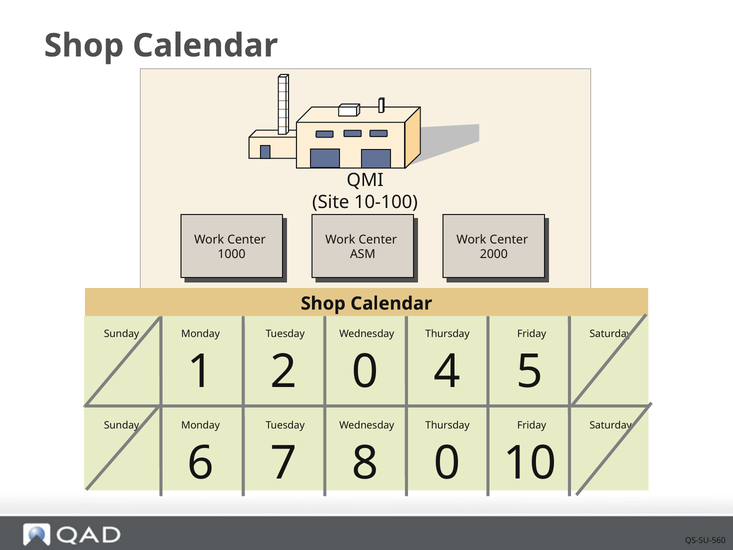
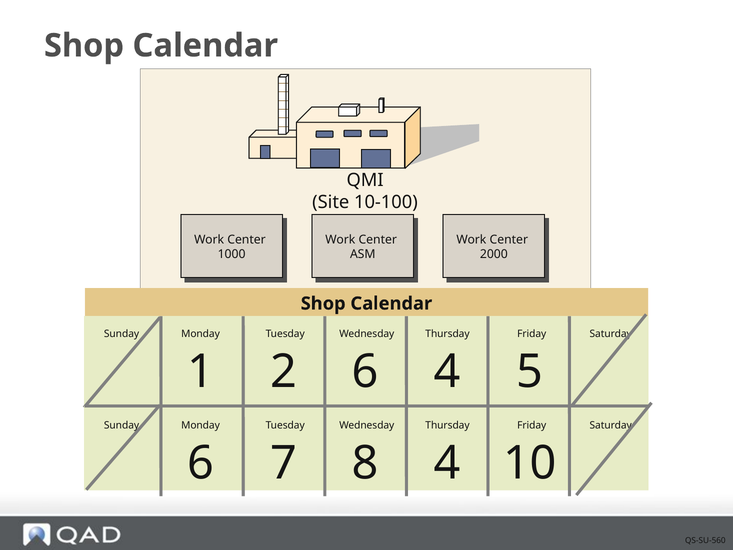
2 0: 0 -> 6
8 0: 0 -> 4
